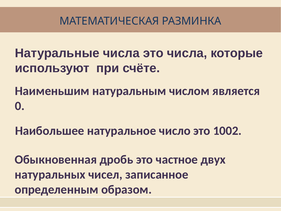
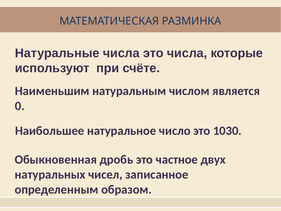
1002: 1002 -> 1030
